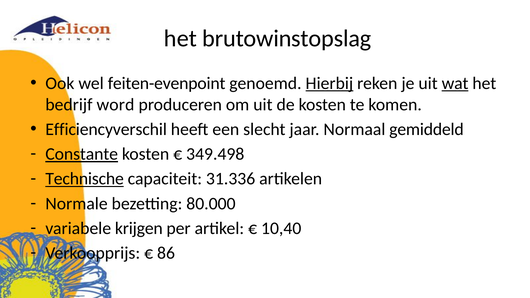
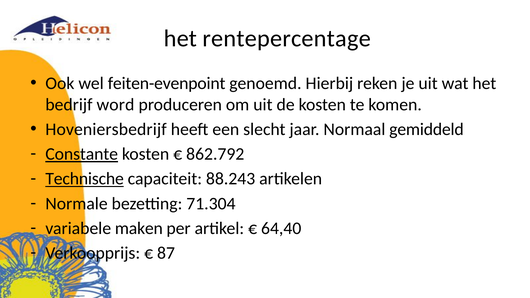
brutowinstopslag: brutowinstopslag -> rentepercentage
Hierbij underline: present -> none
wat underline: present -> none
Efficiencyverschil: Efficiencyverschil -> Hoveniersbedrijf
349.498: 349.498 -> 862.792
31.336: 31.336 -> 88.243
80.000: 80.000 -> 71.304
krijgen: krijgen -> maken
10,40: 10,40 -> 64,40
86: 86 -> 87
